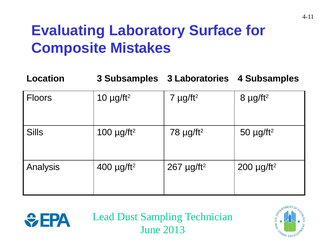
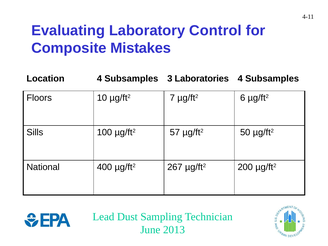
Surface: Surface -> Control
Location 3: 3 -> 4
8: 8 -> 6
78: 78 -> 57
Analysis: Analysis -> National
